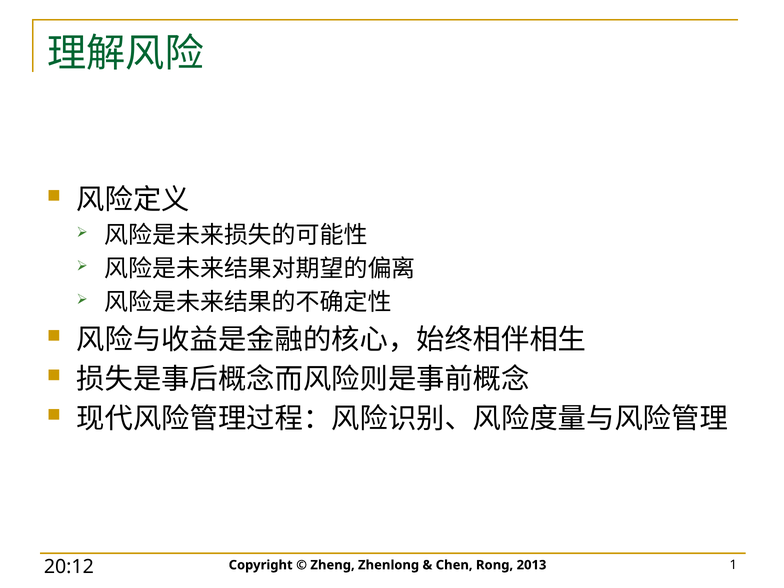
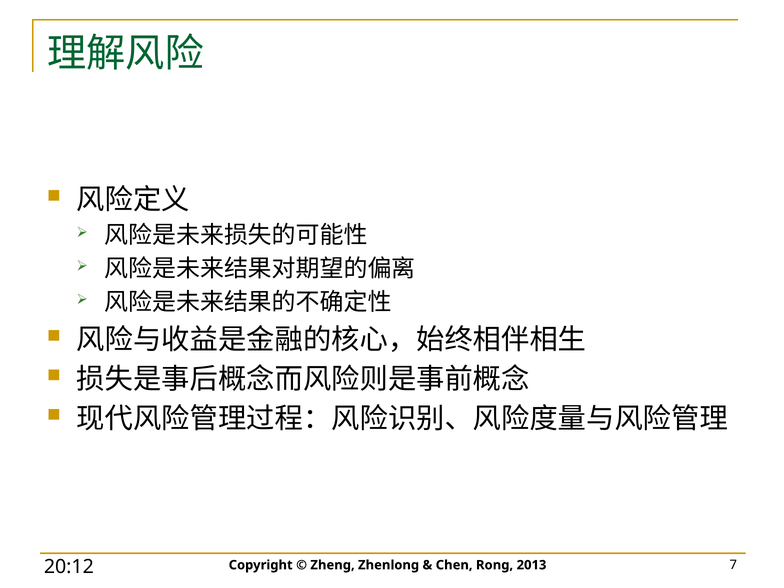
1: 1 -> 7
